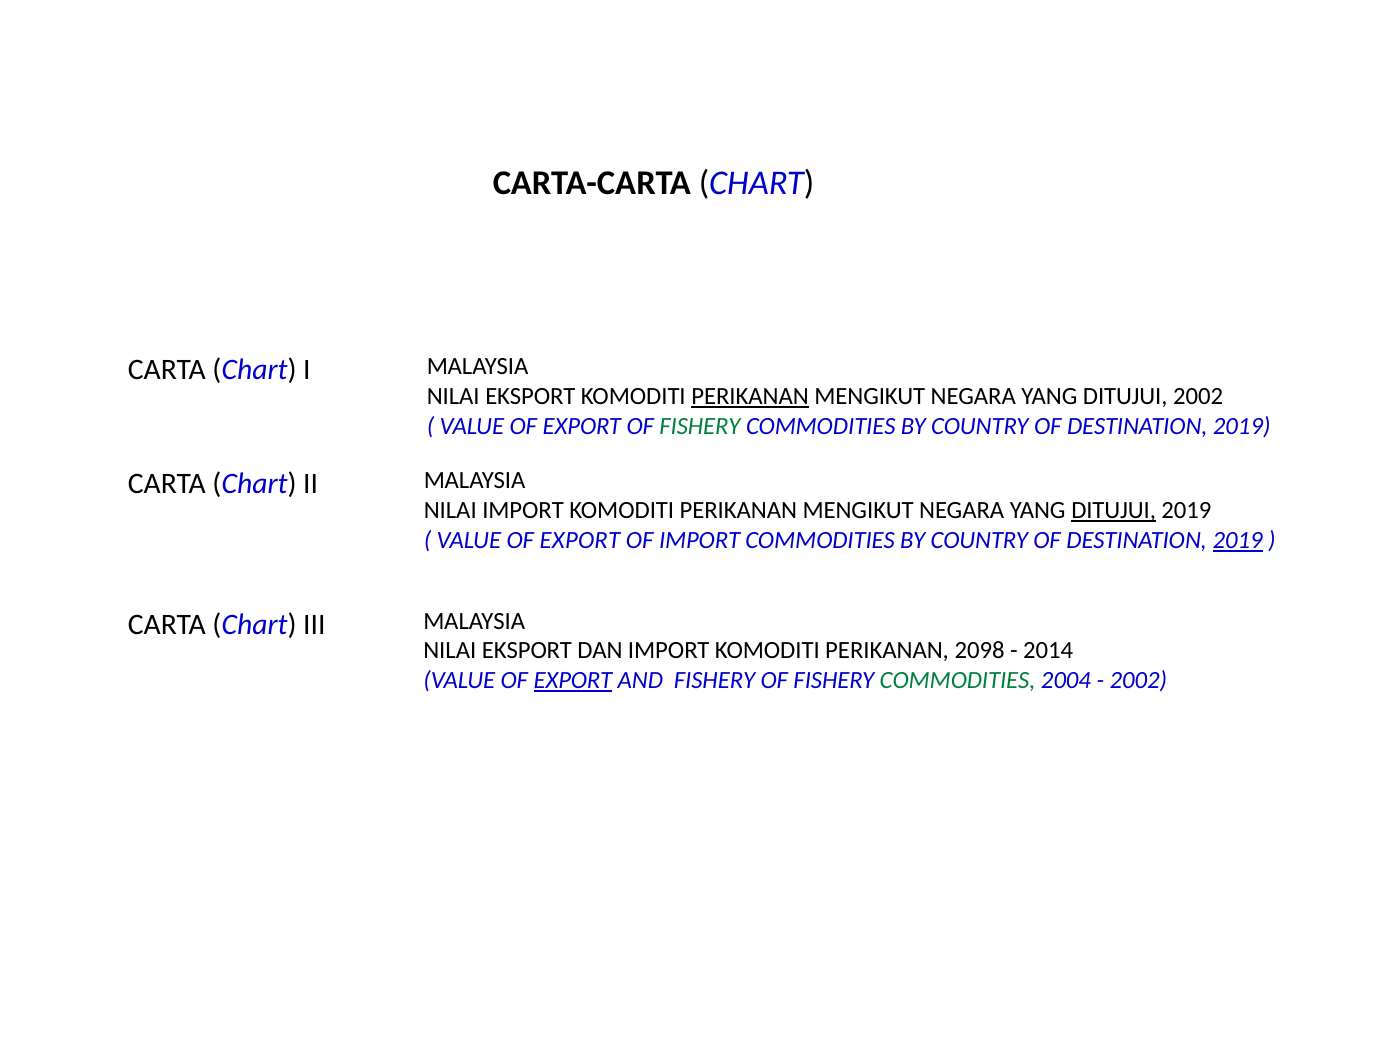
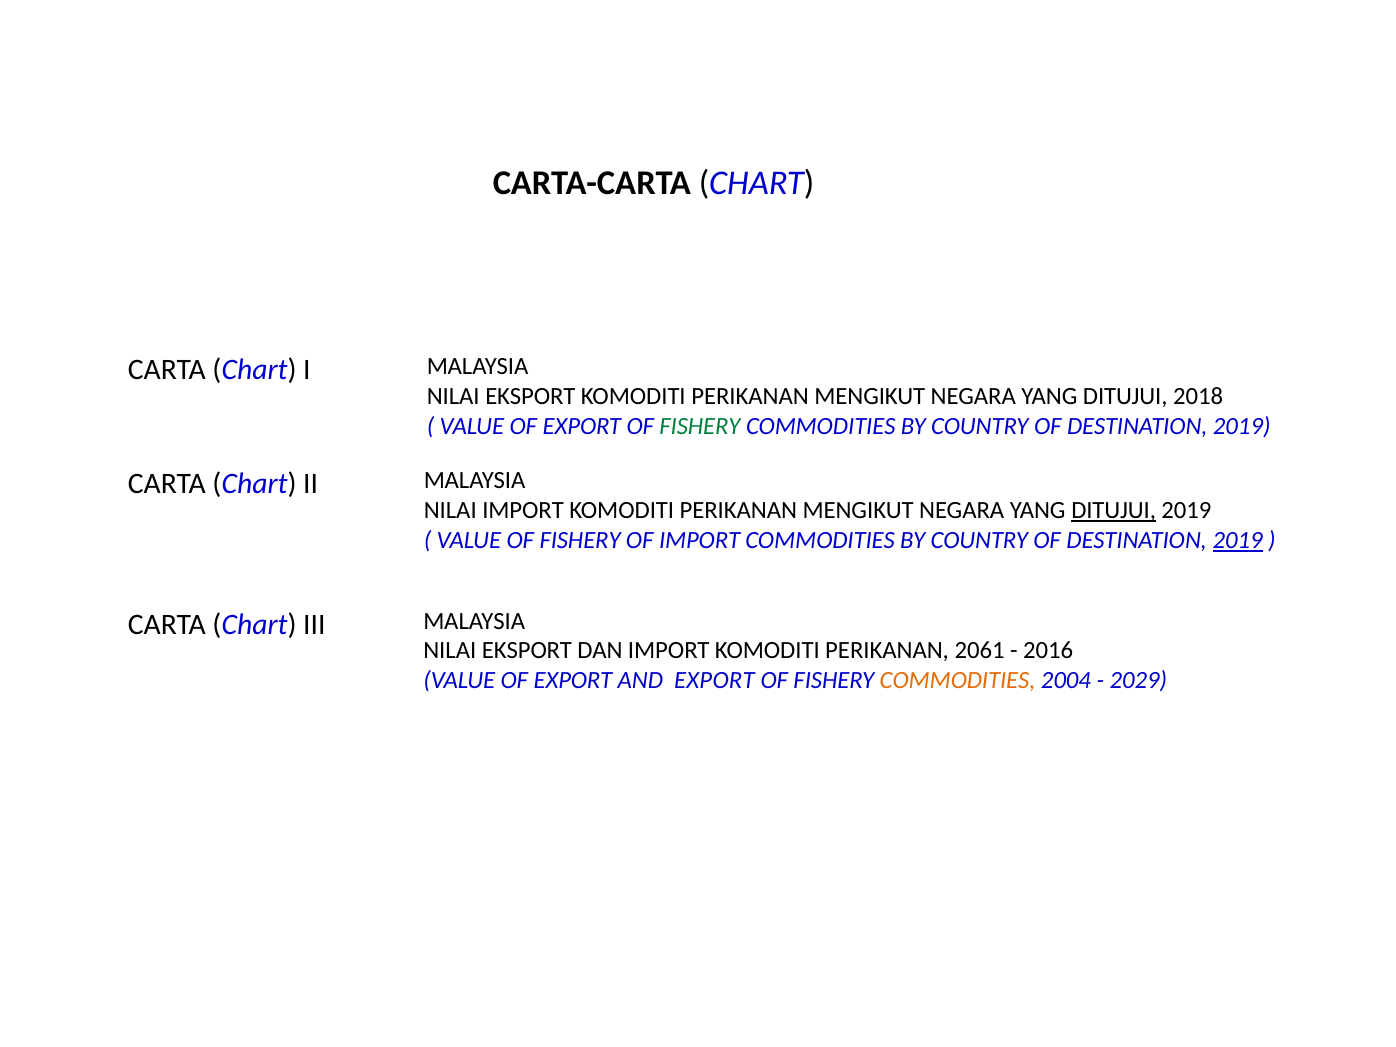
PERIKANAN at (750, 396) underline: present -> none
DITUJUI 2002: 2002 -> 2018
EXPORT at (580, 540): EXPORT -> FISHERY
2098: 2098 -> 2061
2014: 2014 -> 2016
EXPORT at (573, 681) underline: present -> none
AND FISHERY: FISHERY -> EXPORT
COMMODITIES at (958, 681) colour: green -> orange
2002 at (1138, 681): 2002 -> 2029
